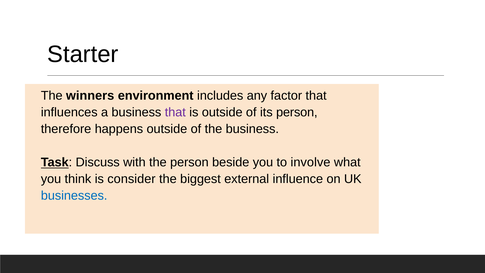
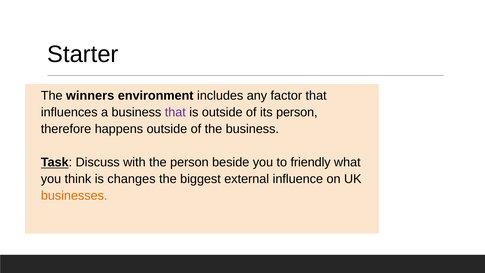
involve: involve -> friendly
consider: consider -> changes
businesses colour: blue -> orange
